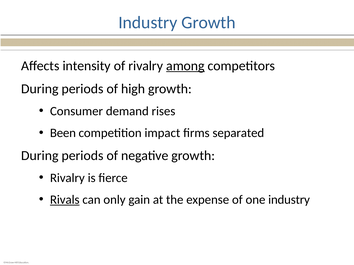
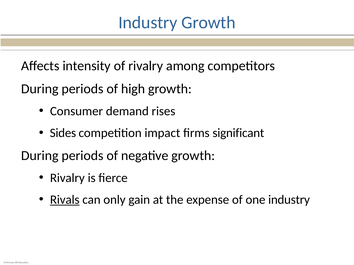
among underline: present -> none
Been: Been -> Sides
separated: separated -> significant
